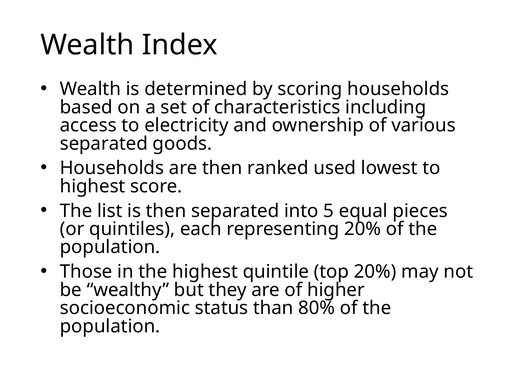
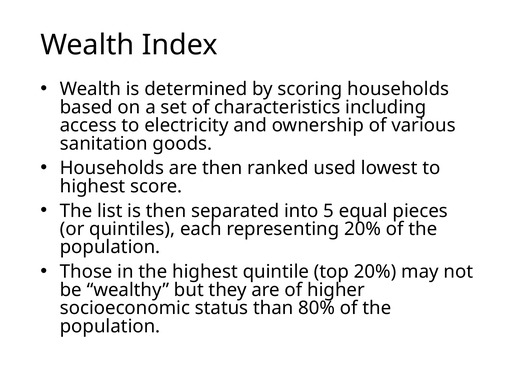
separated at (104, 143): separated -> sanitation
